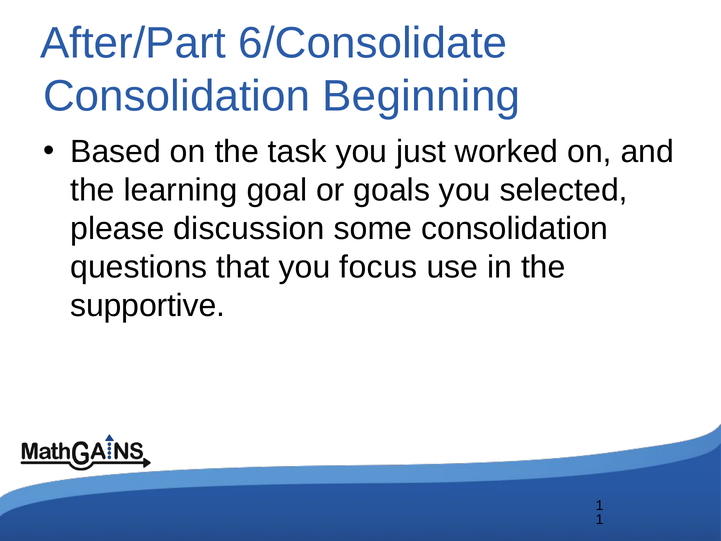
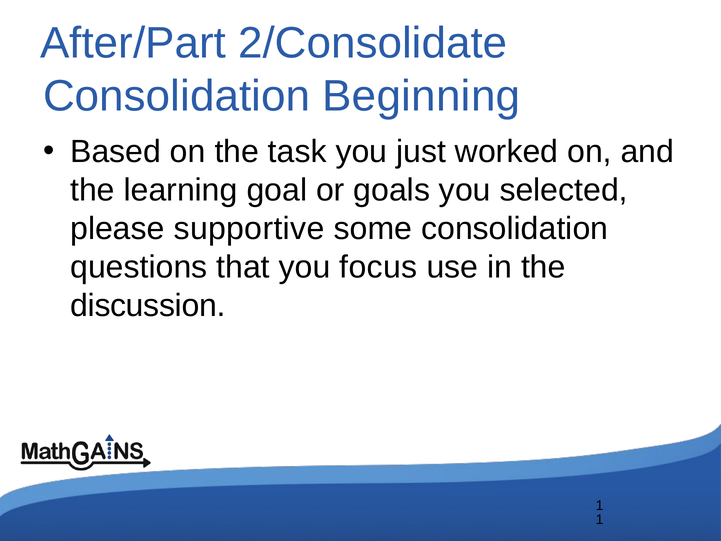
6/Consolidate: 6/Consolidate -> 2/Consolidate
discussion: discussion -> supportive
supportive: supportive -> discussion
